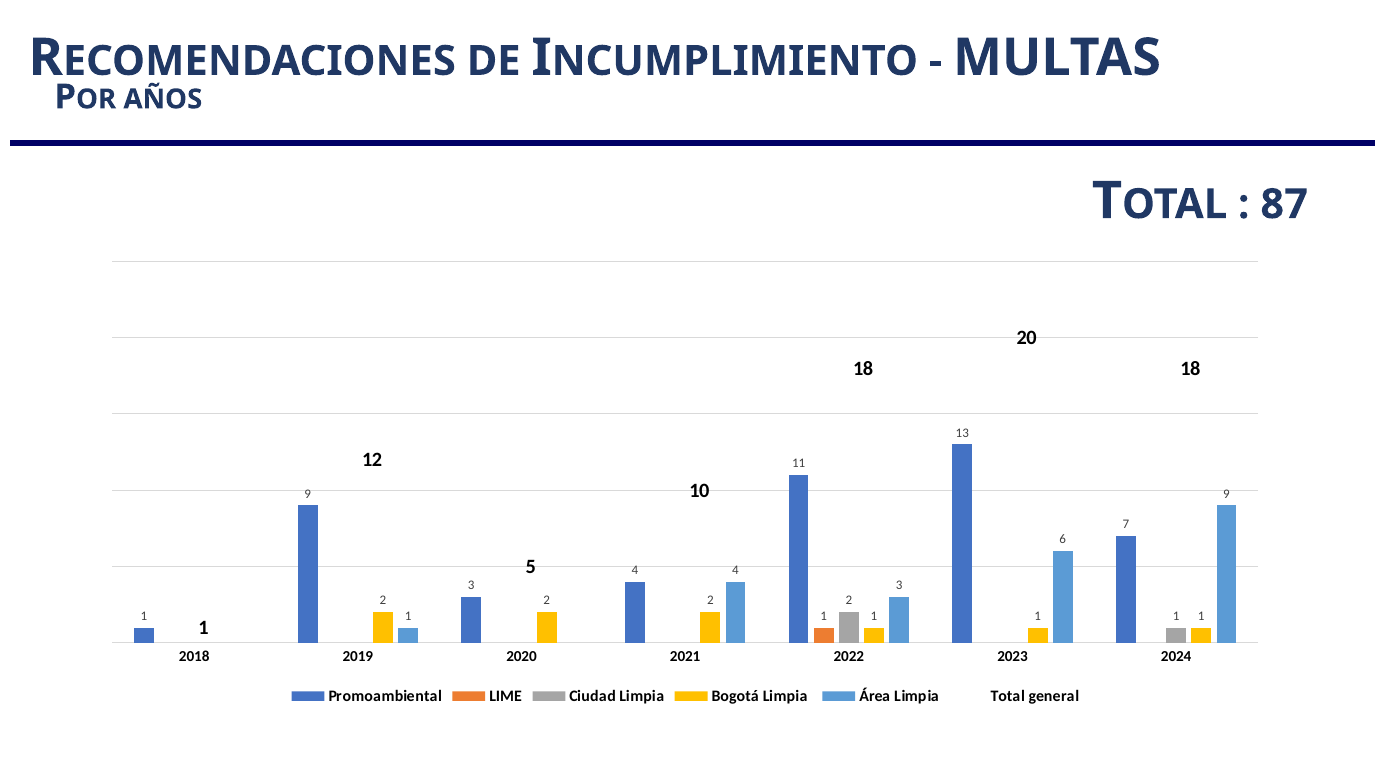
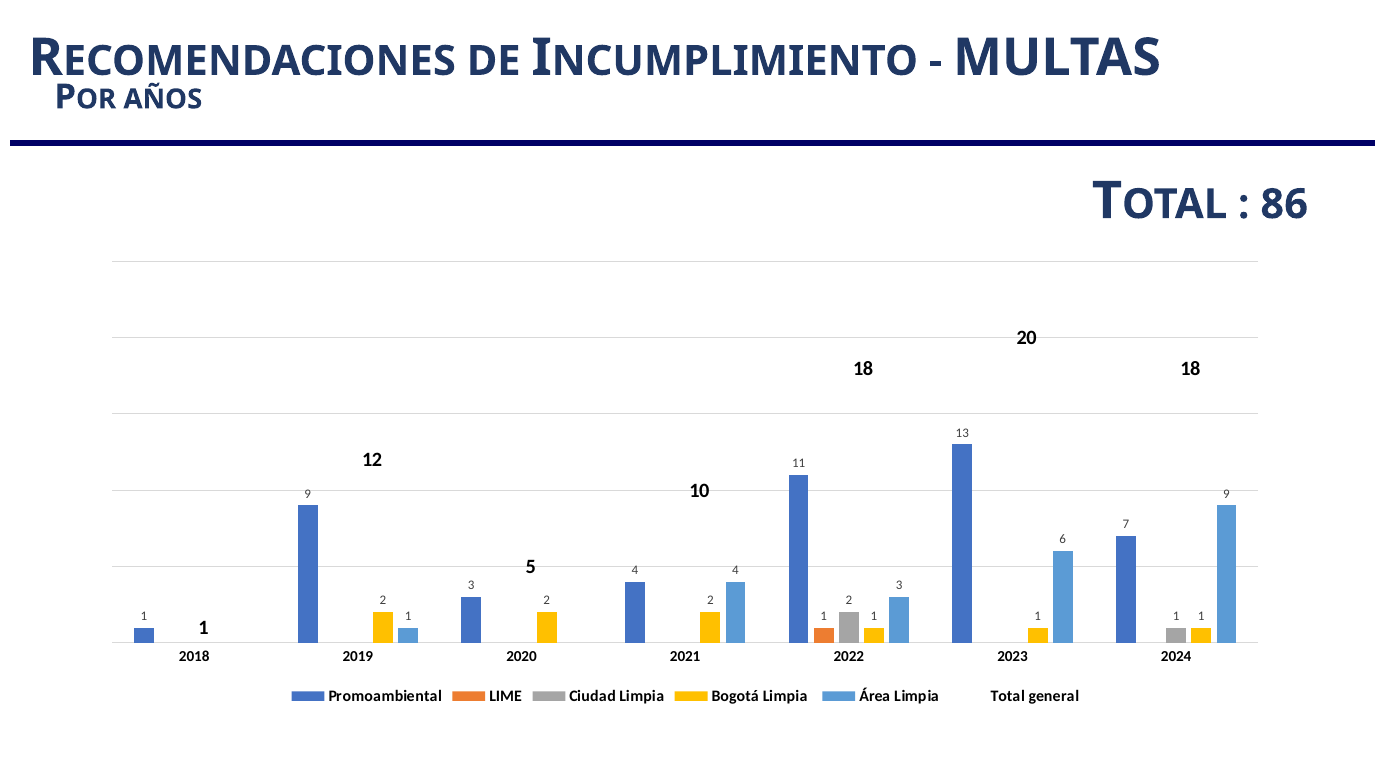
87: 87 -> 86
